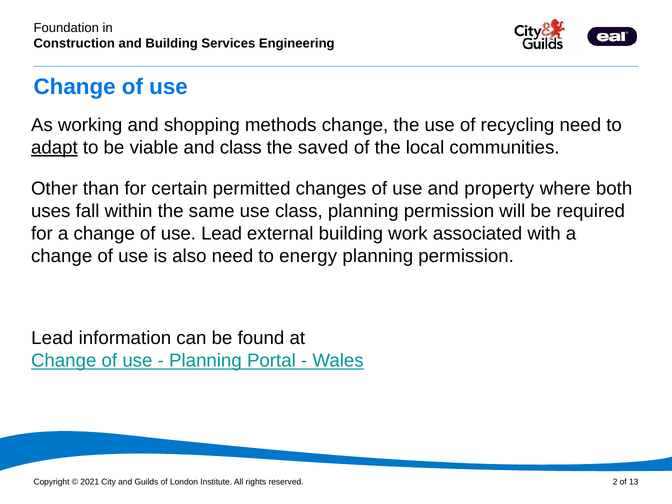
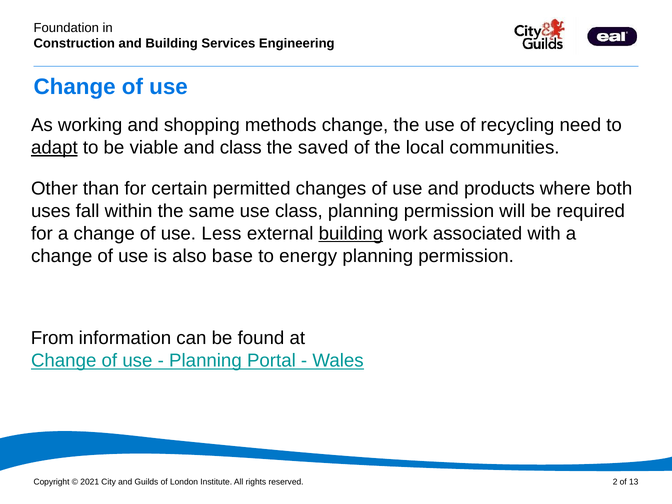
property: property -> products
use Lead: Lead -> Less
building at (351, 234) underline: none -> present
also need: need -> base
Lead at (52, 338): Lead -> From
